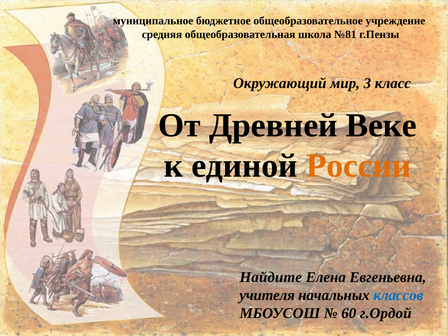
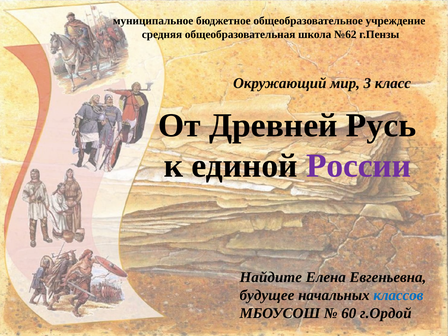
№81: №81 -> №62
Веке: Веке -> Русь
России colour: orange -> purple
учителя: учителя -> будущее
